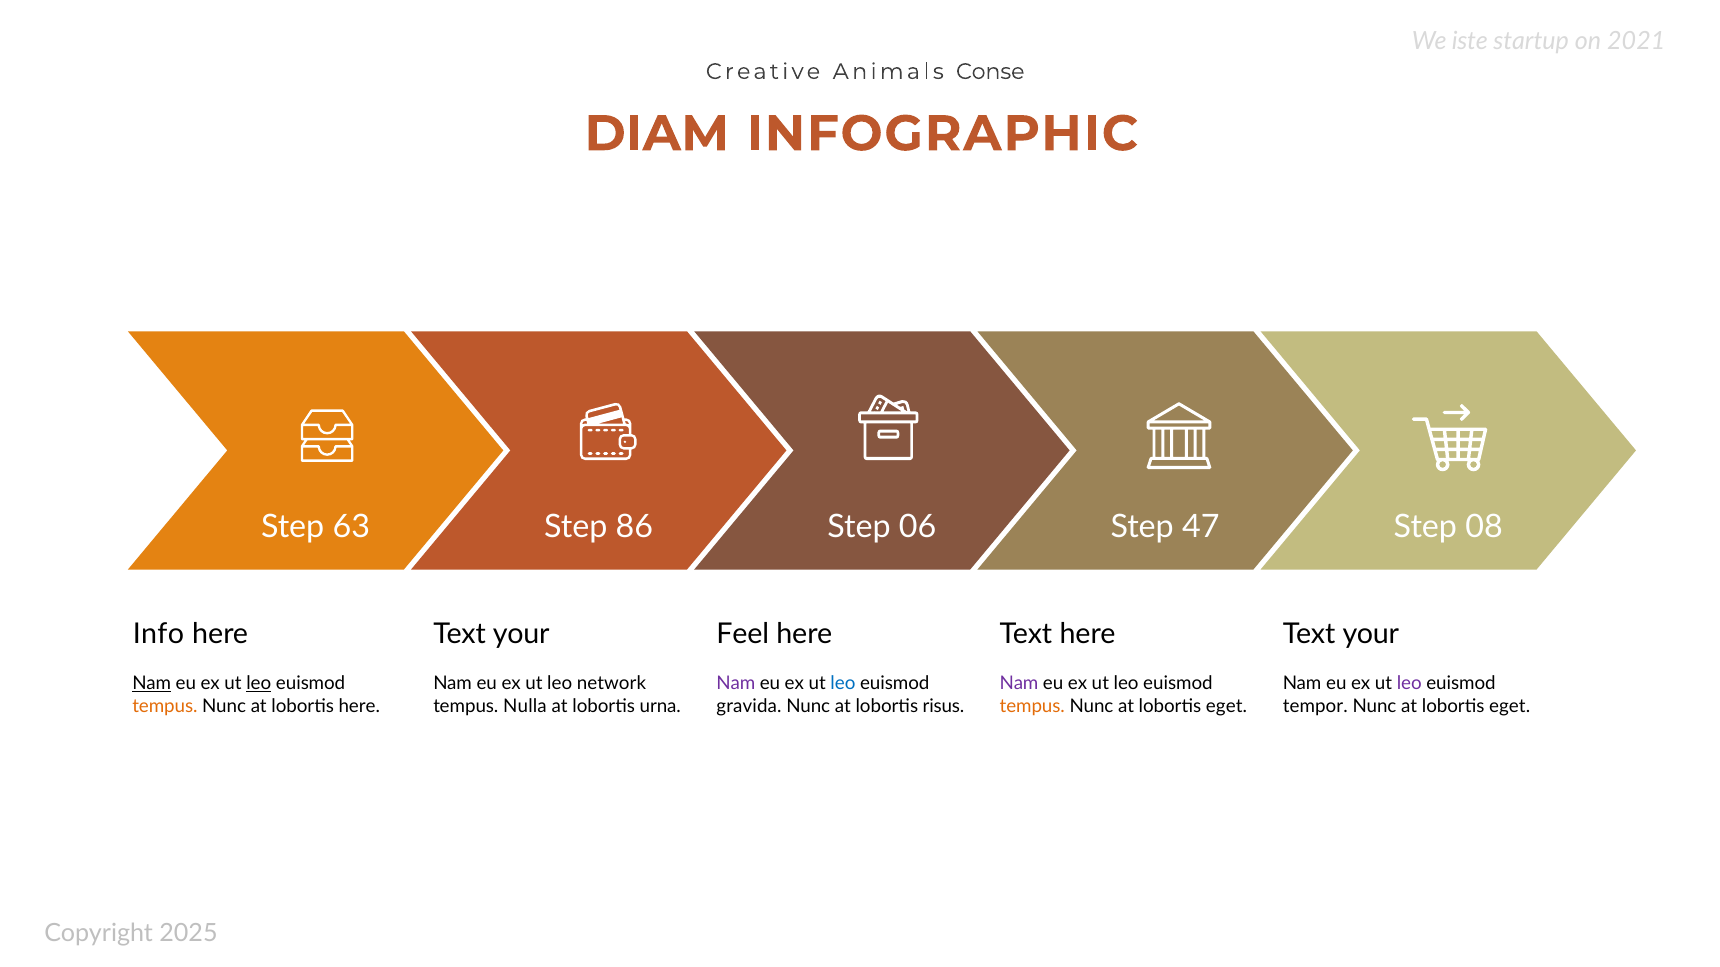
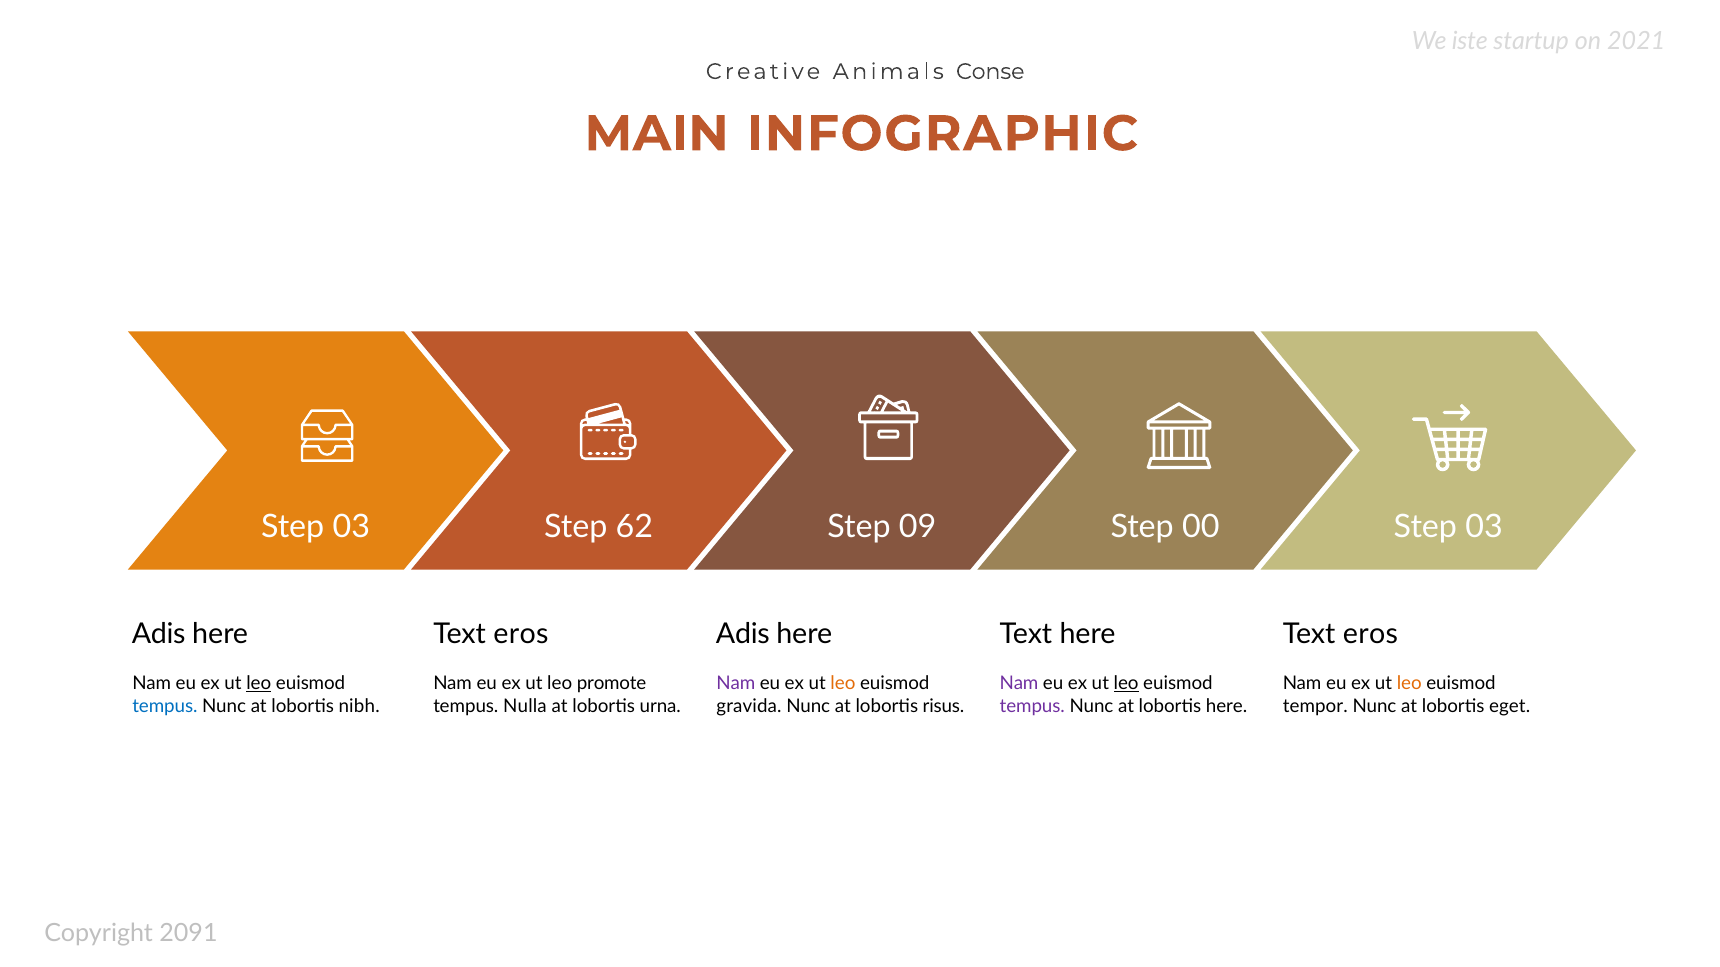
DIAM: DIAM -> MAIN
63 at (351, 527): 63 -> 03
86: 86 -> 62
06: 06 -> 09
47: 47 -> 00
08 at (1484, 527): 08 -> 03
Info at (158, 635): Info -> Adis
your at (521, 635): your -> eros
Feel at (743, 635): Feel -> Adis
your at (1371, 635): your -> eros
Nam at (152, 684) underline: present -> none
network: network -> promote
leo at (843, 684) colour: blue -> orange
leo at (1126, 684) underline: none -> present
leo at (1409, 684) colour: purple -> orange
tempus at (165, 707) colour: orange -> blue
lobortis here: here -> nibh
tempus at (1032, 707) colour: orange -> purple
eget at (1226, 707): eget -> here
2025: 2025 -> 2091
